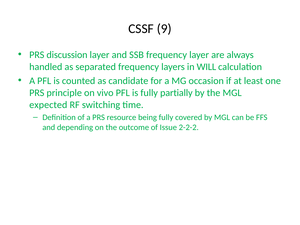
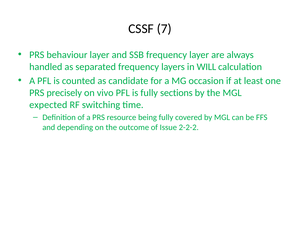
9: 9 -> 7
discussion: discussion -> behaviour
principle: principle -> precisely
partially: partially -> sections
